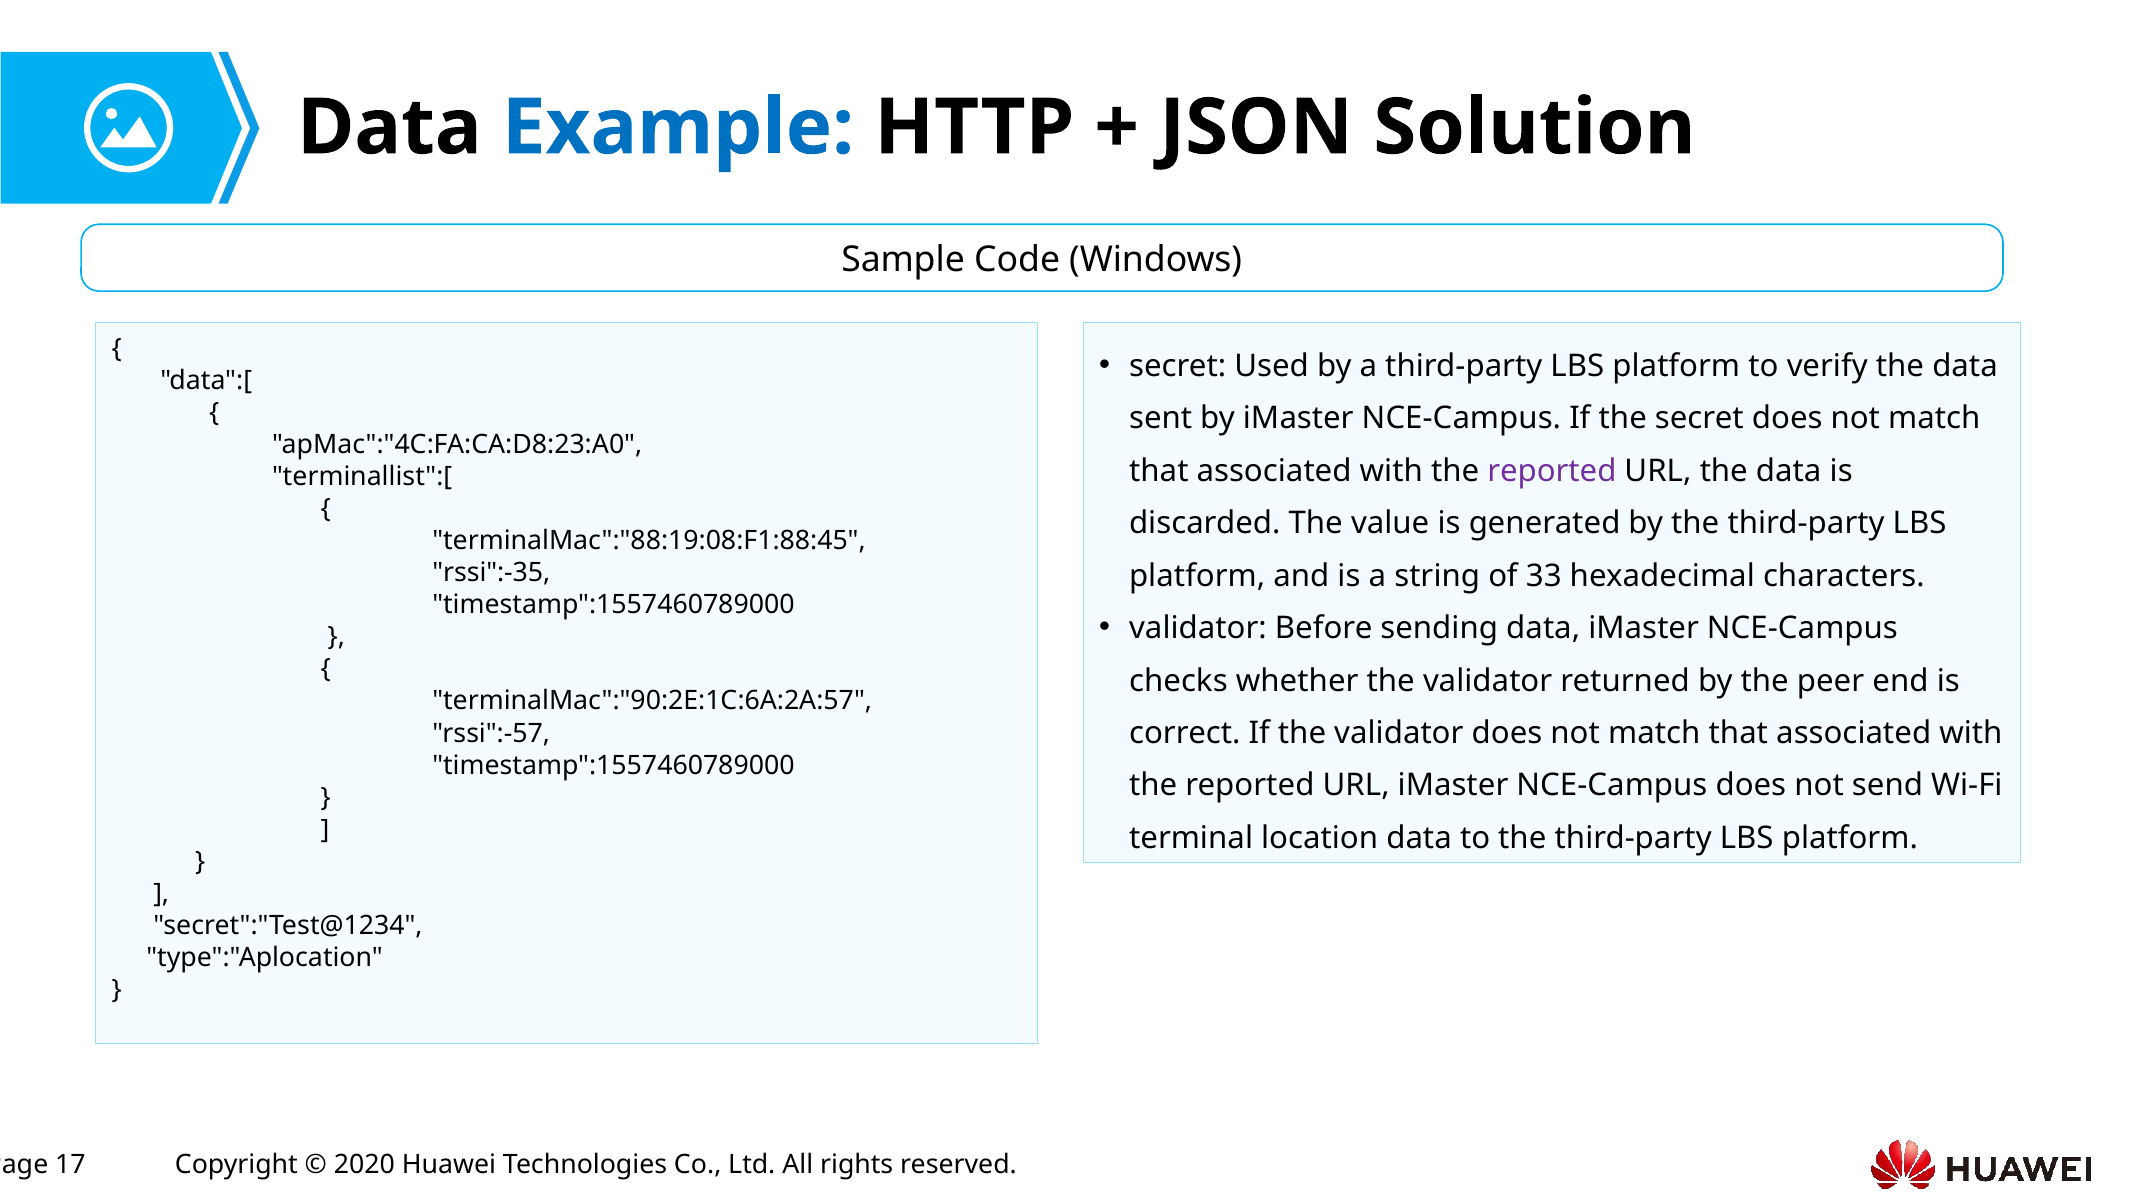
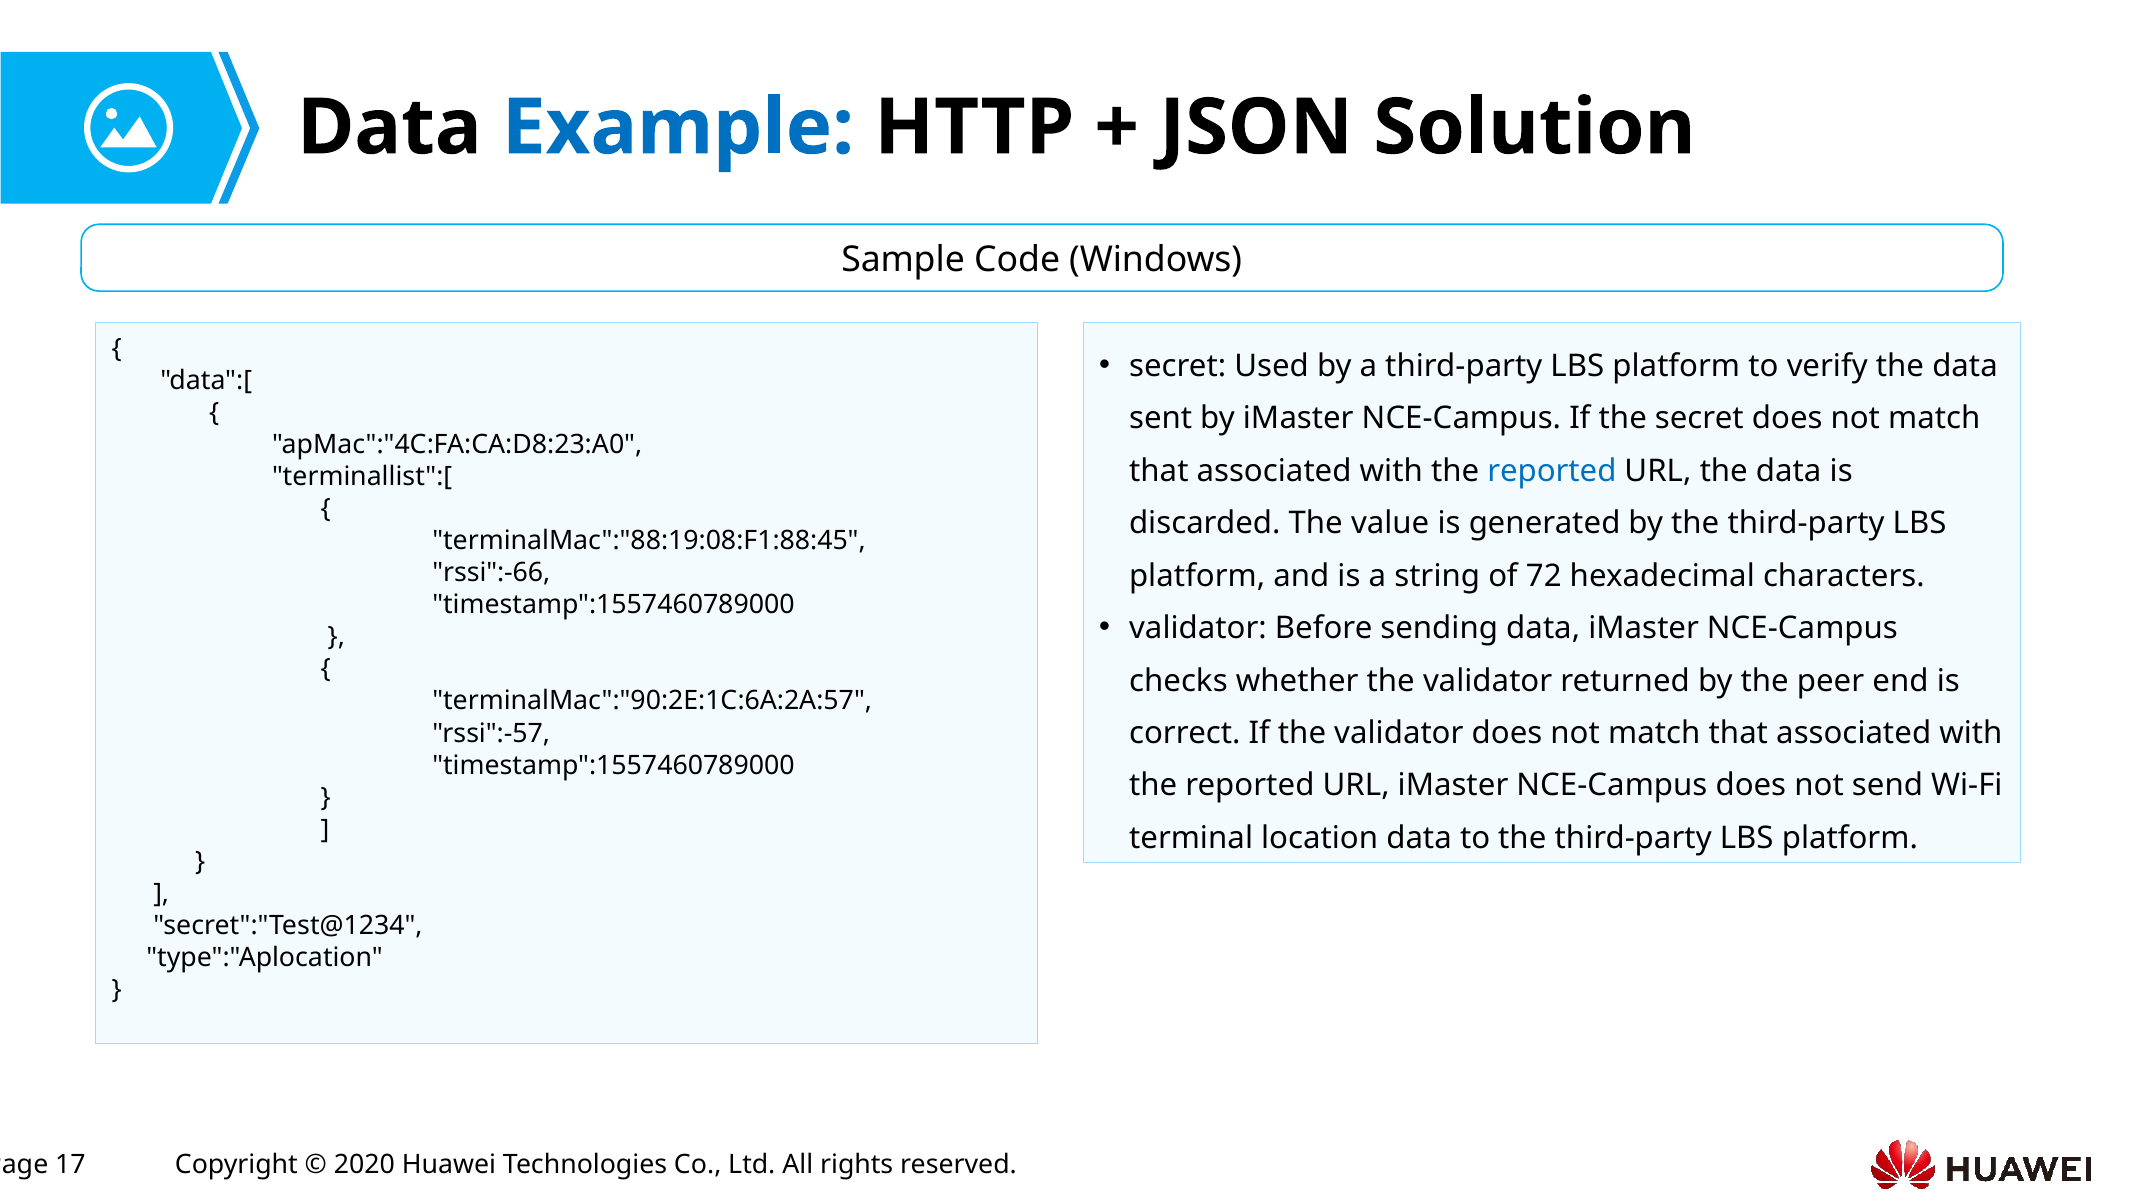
reported at (1552, 471) colour: purple -> blue
rssi":-35: rssi":-35 -> rssi":-66
33: 33 -> 72
